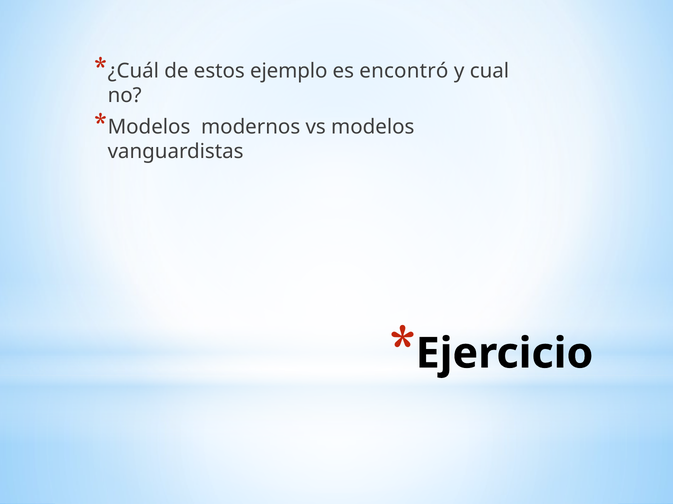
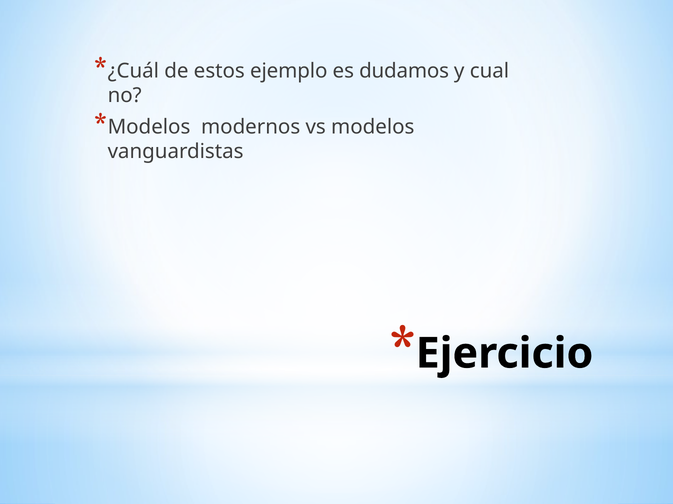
encontró: encontró -> dudamos
